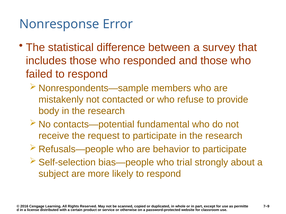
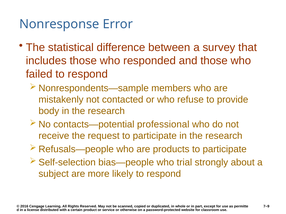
fundamental: fundamental -> professional
behavior: behavior -> products
